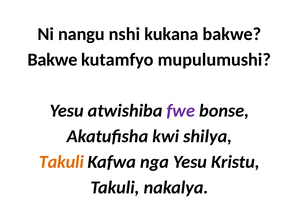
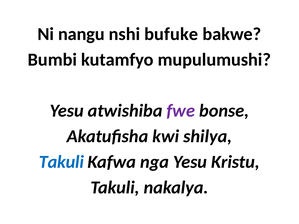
kukana: kukana -> bufuke
Bakwe at (52, 60): Bakwe -> Bumbi
Takuli at (61, 162) colour: orange -> blue
